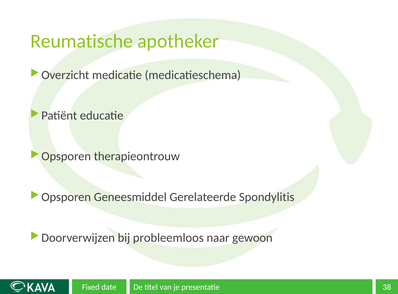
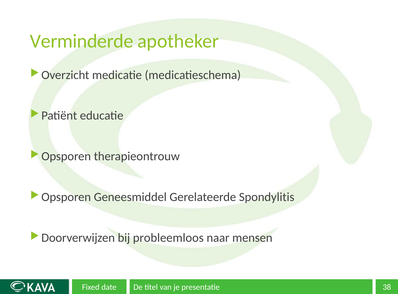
Reumatische: Reumatische -> Verminderde
gewoon: gewoon -> mensen
